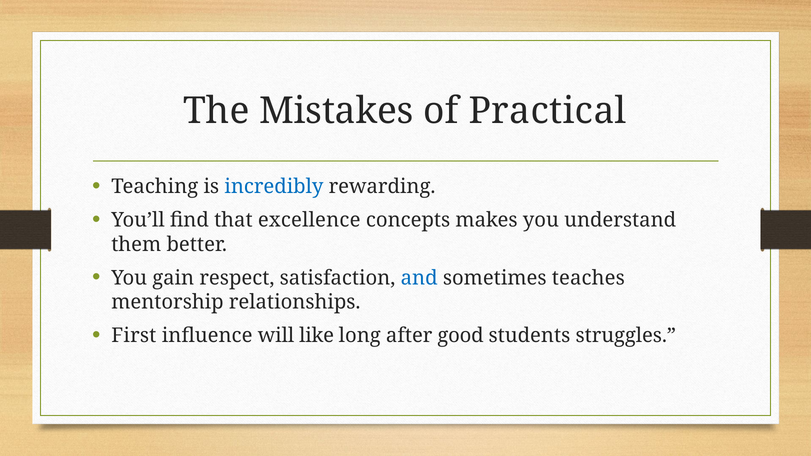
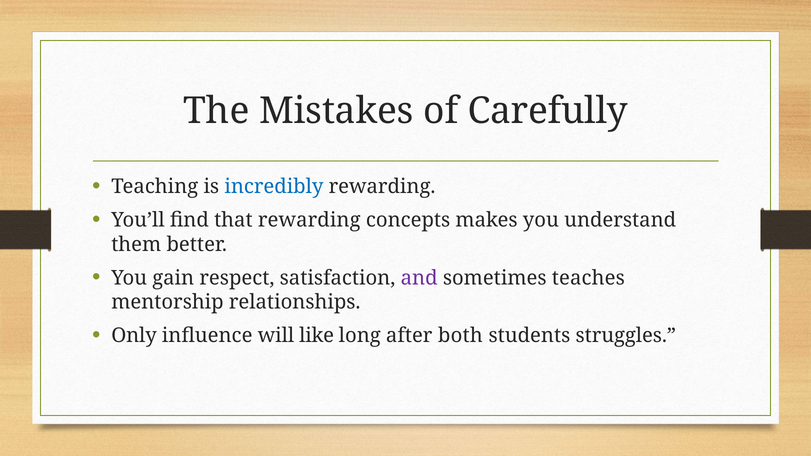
Practical: Practical -> Carefully
that excellence: excellence -> rewarding
and colour: blue -> purple
First: First -> Only
good: good -> both
